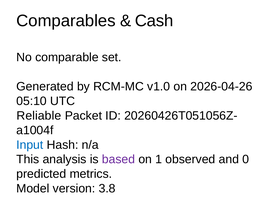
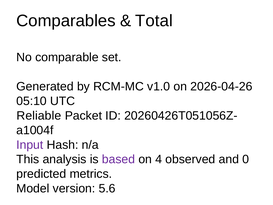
Cash: Cash -> Total
Input colour: blue -> purple
1: 1 -> 4
3.8: 3.8 -> 5.6
